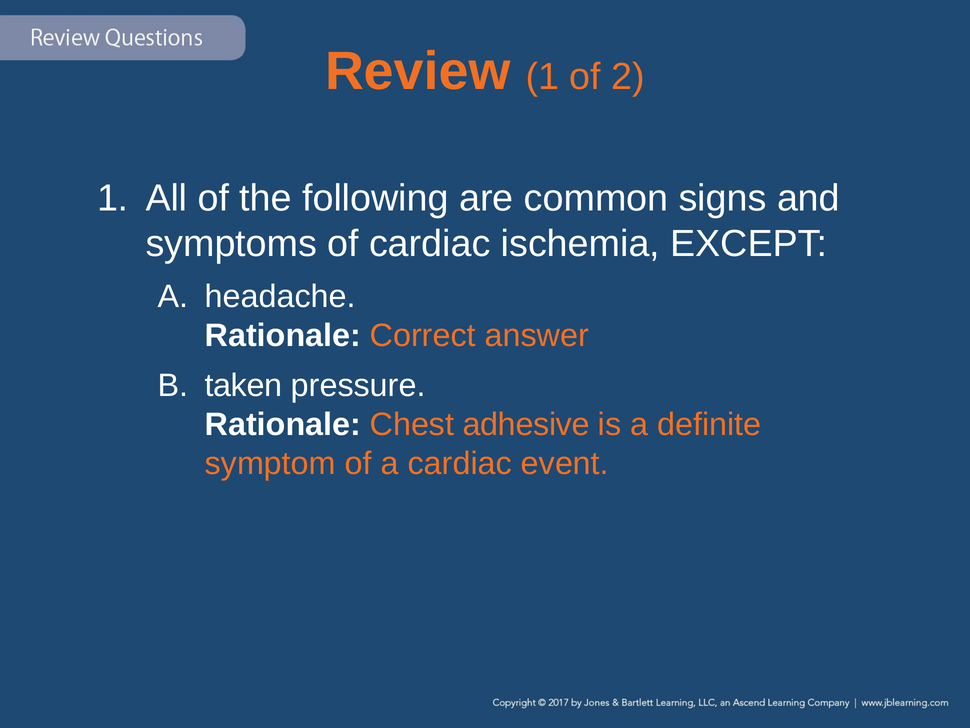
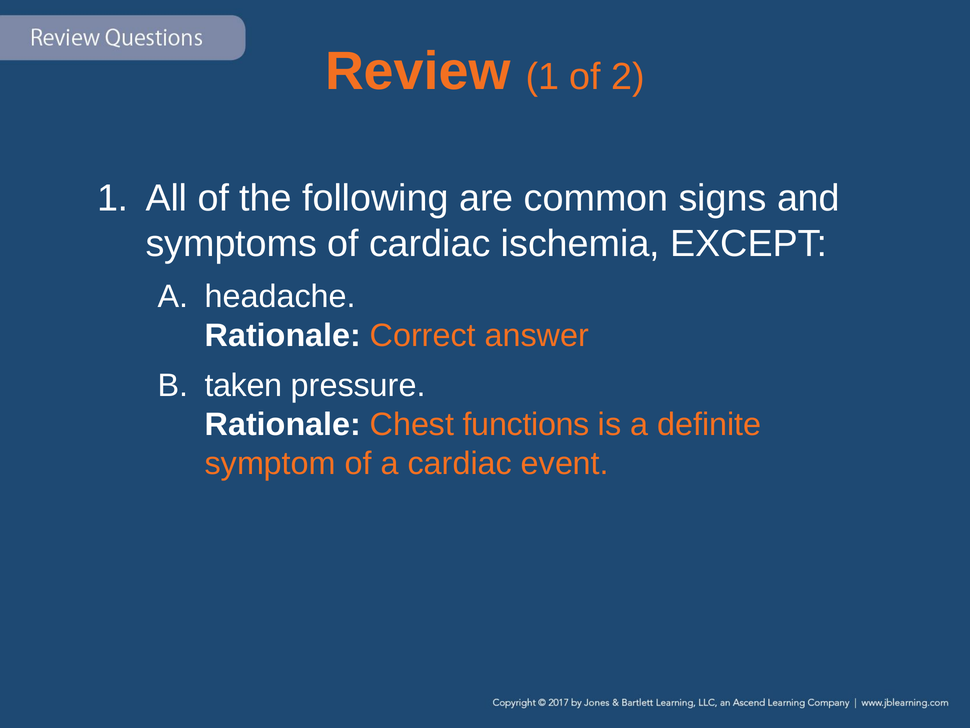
adhesive: adhesive -> functions
